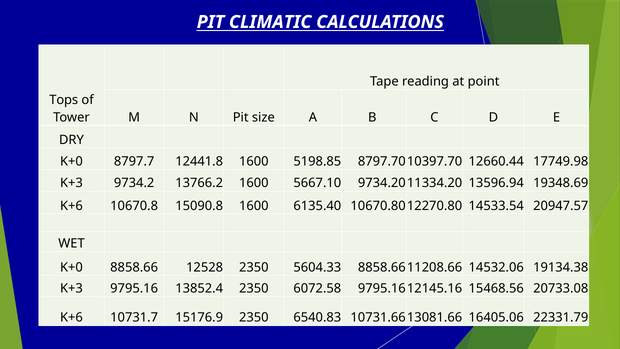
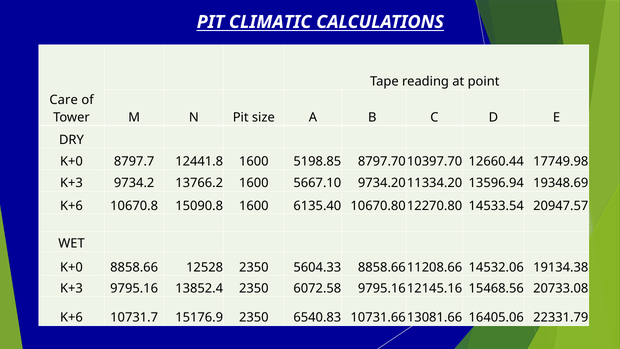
Tops: Tops -> Care
